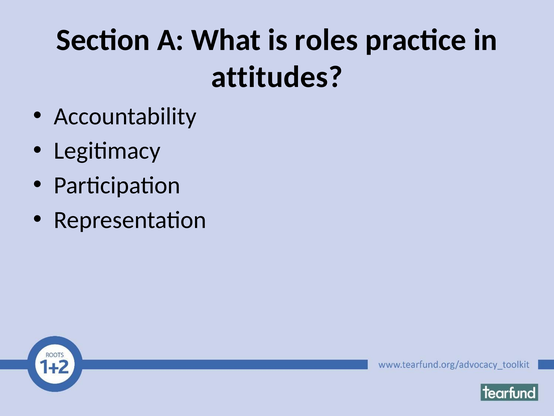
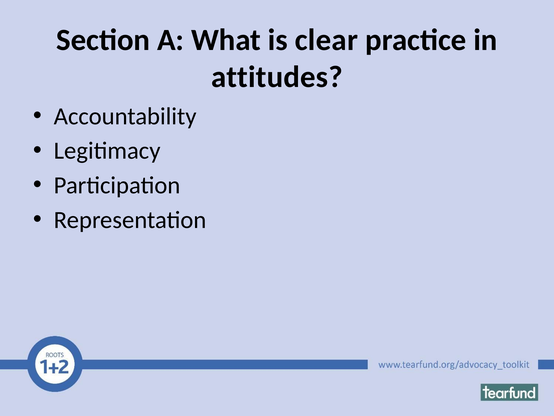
roles: roles -> clear
